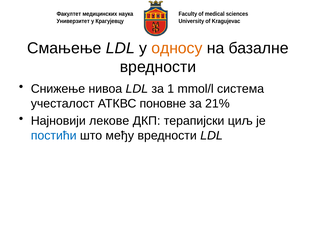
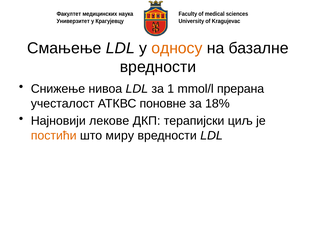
система: система -> прерана
21%: 21% -> 18%
постићи colour: blue -> orange
међу: међу -> миру
